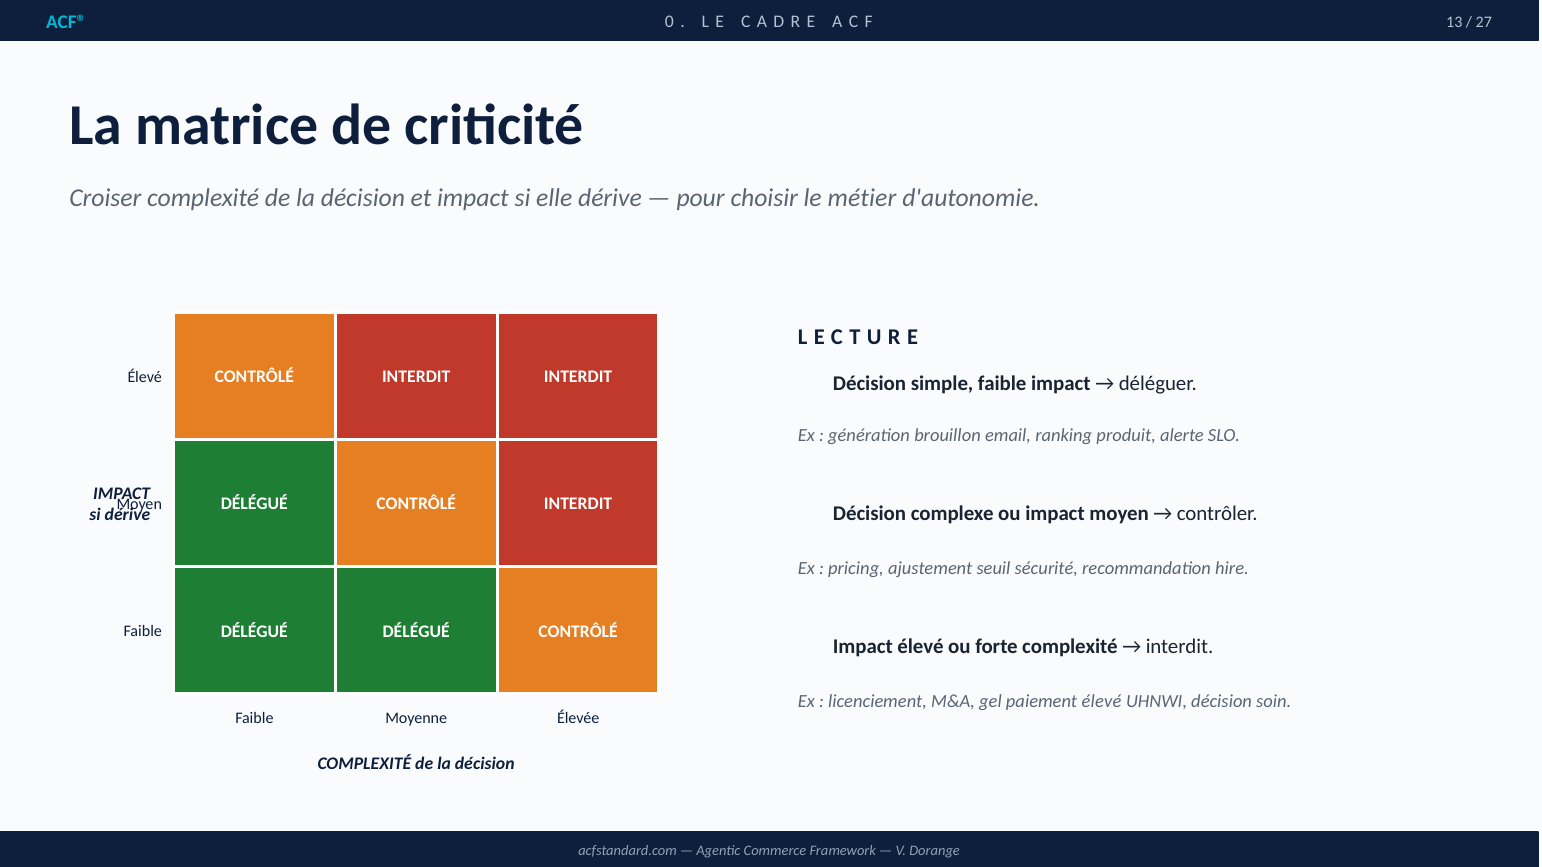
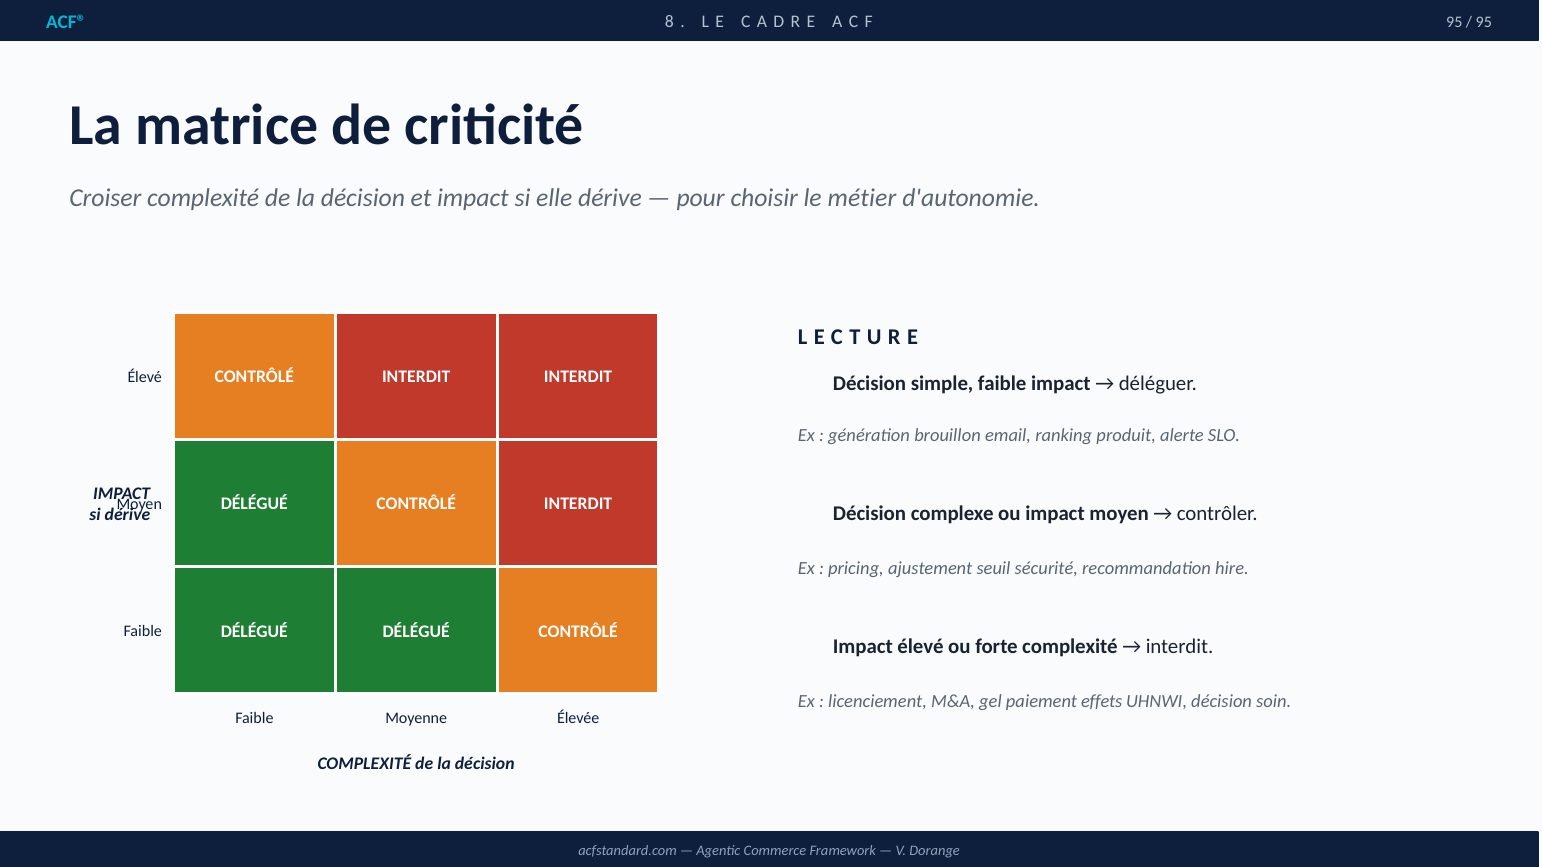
0: 0 -> 8
13 at (1454, 22): 13 -> 95
27 at (1484, 22): 27 -> 95
paiement élevé: élevé -> effets
